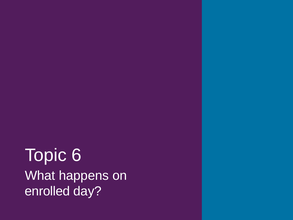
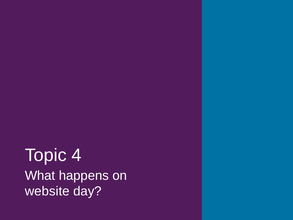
6: 6 -> 4
enrolled: enrolled -> website
